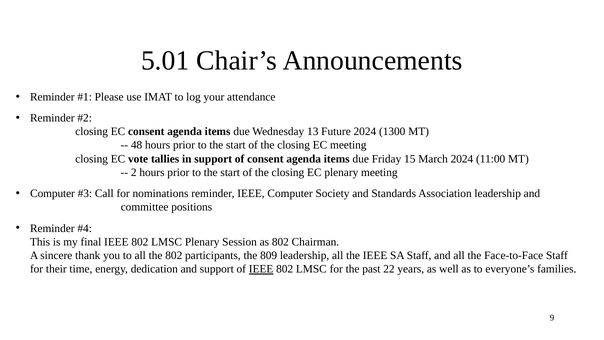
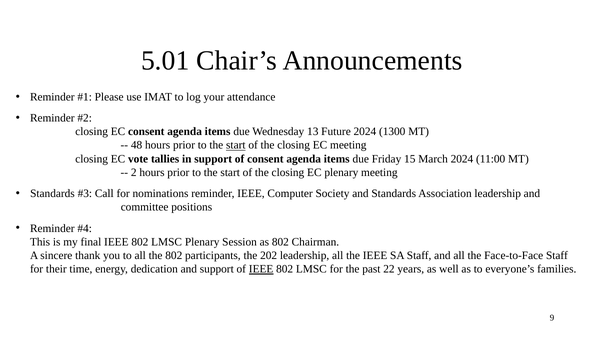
start at (236, 145) underline: none -> present
Computer at (53, 193): Computer -> Standards
809: 809 -> 202
